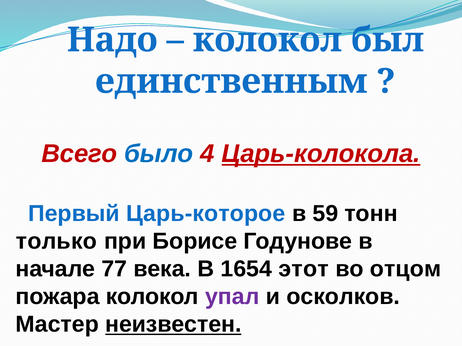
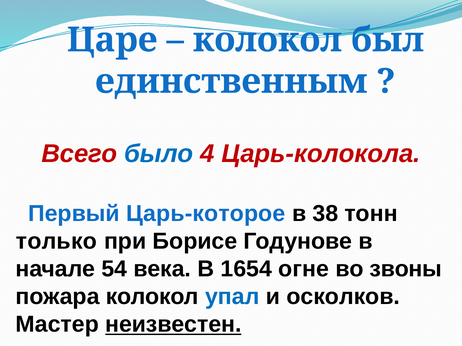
Надо: Надо -> Царе
Царь-колокола underline: present -> none
59: 59 -> 38
77: 77 -> 54
этот: этот -> огне
отцом: отцом -> звоны
упал colour: purple -> blue
